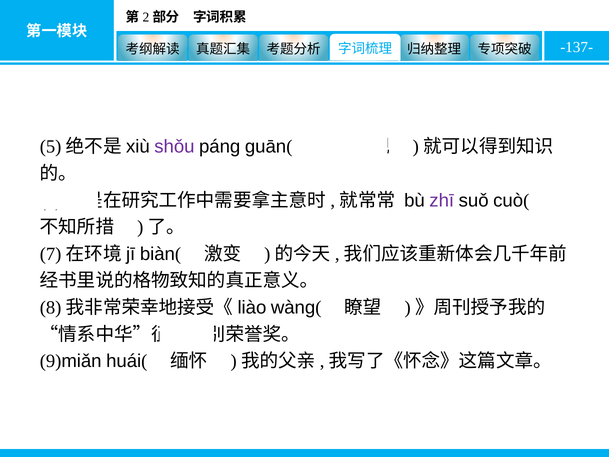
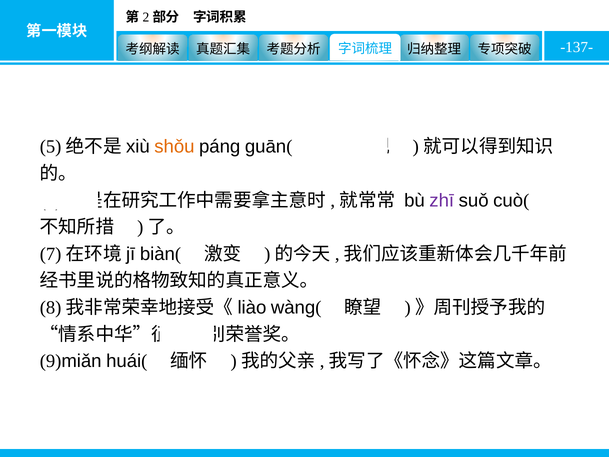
shǒu colour: purple -> orange
